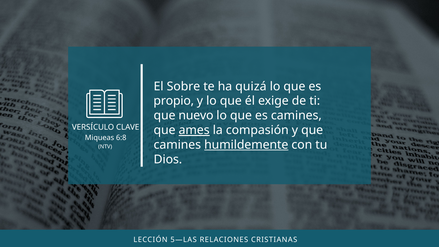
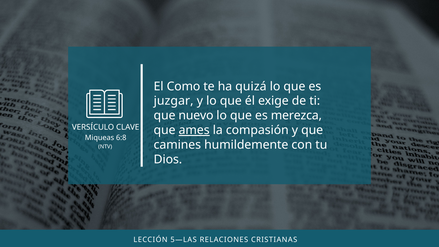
Sobre: Sobre -> Como
propio: propio -> juzgar
es camines: camines -> merezca
humildemente underline: present -> none
